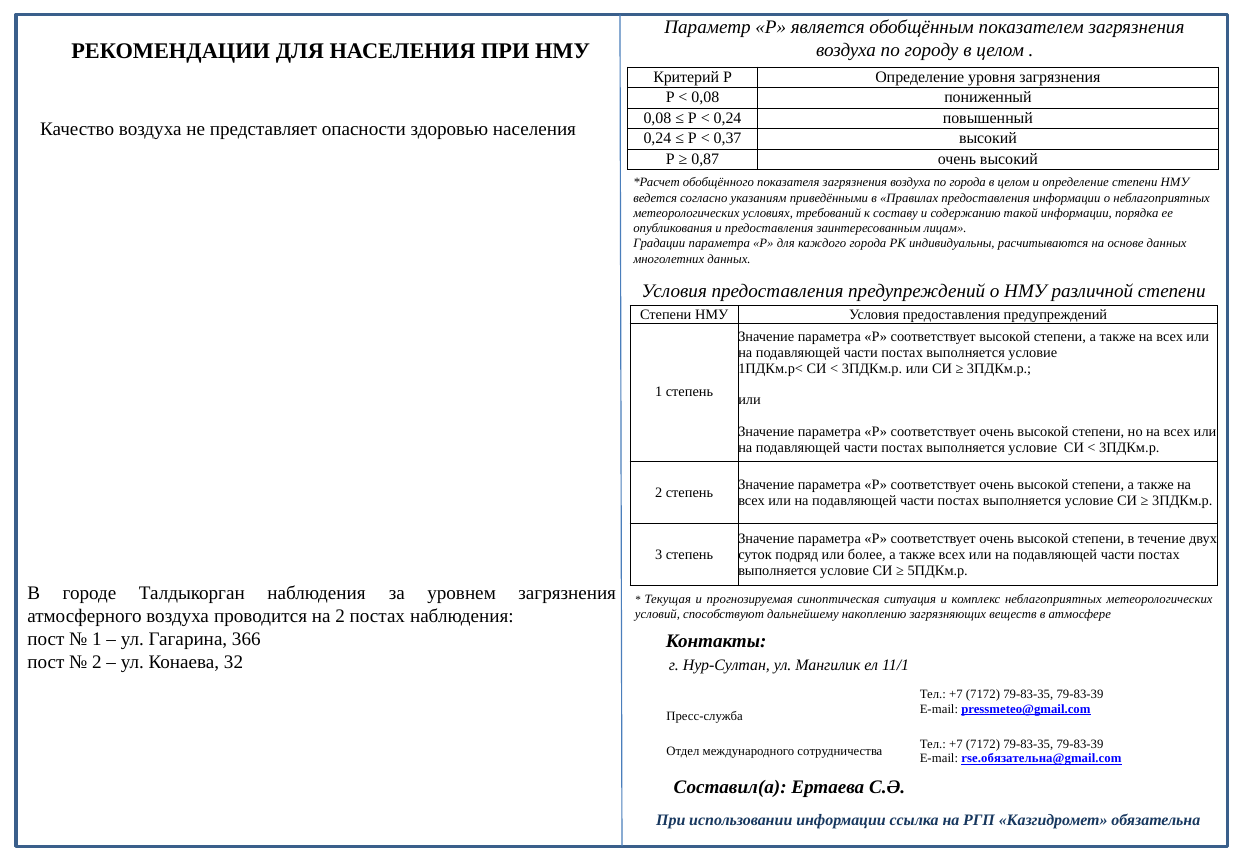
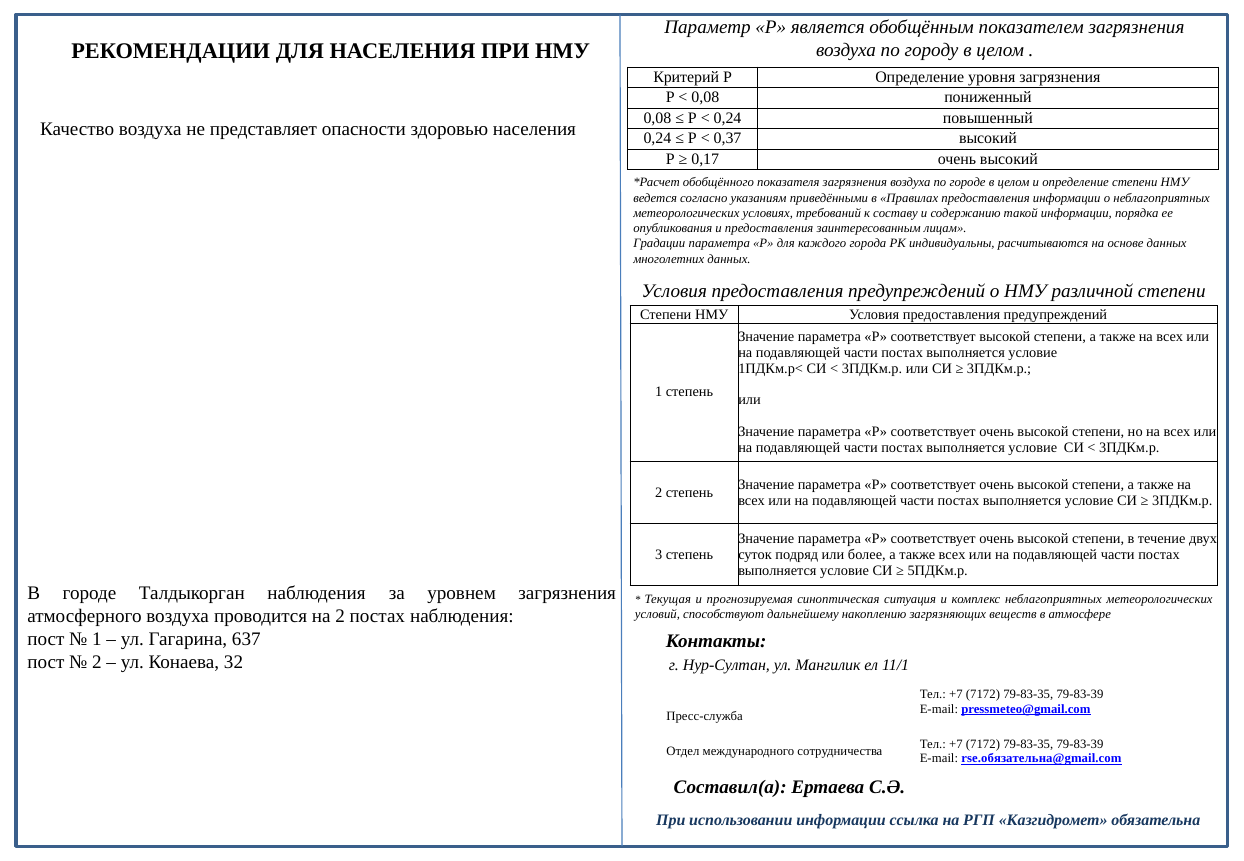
0,87: 0,87 -> 0,17
по города: города -> городе
366: 366 -> 637
